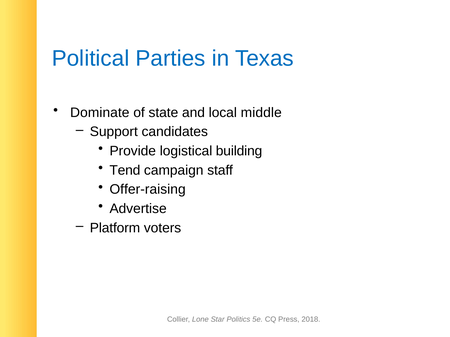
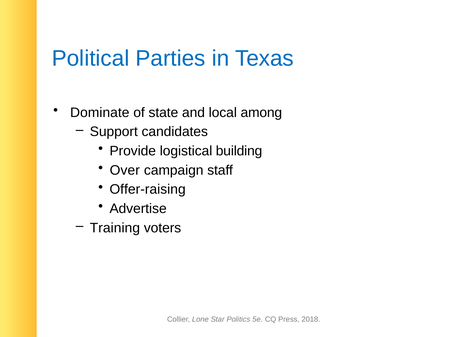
middle: middle -> among
Tend: Tend -> Over
Platform: Platform -> Training
